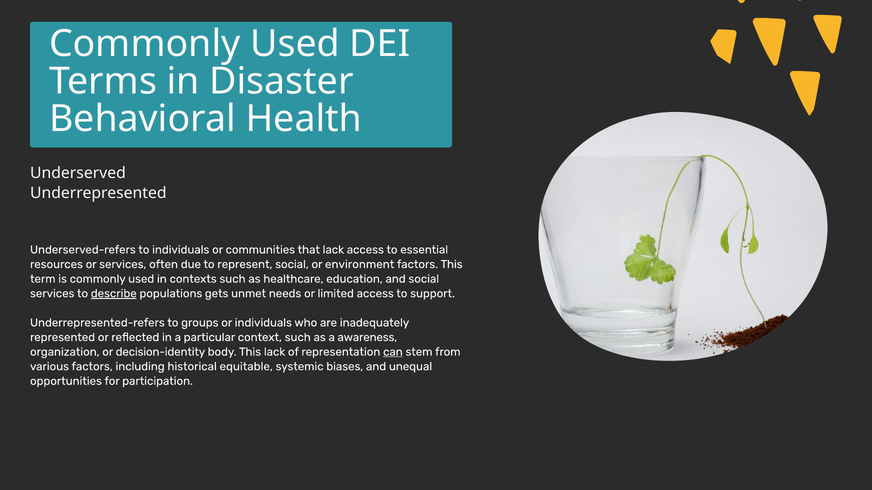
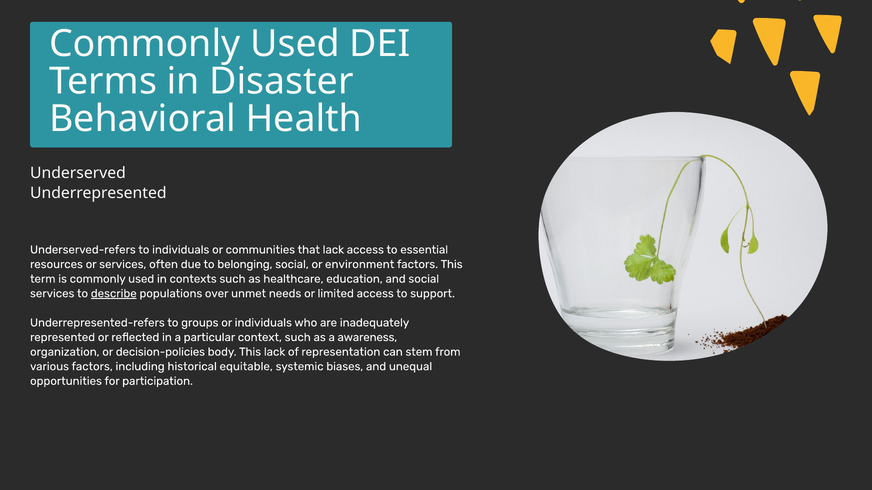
represent: represent -> belonging
gets: gets -> over
decision-identity: decision-identity -> decision-policies
can underline: present -> none
